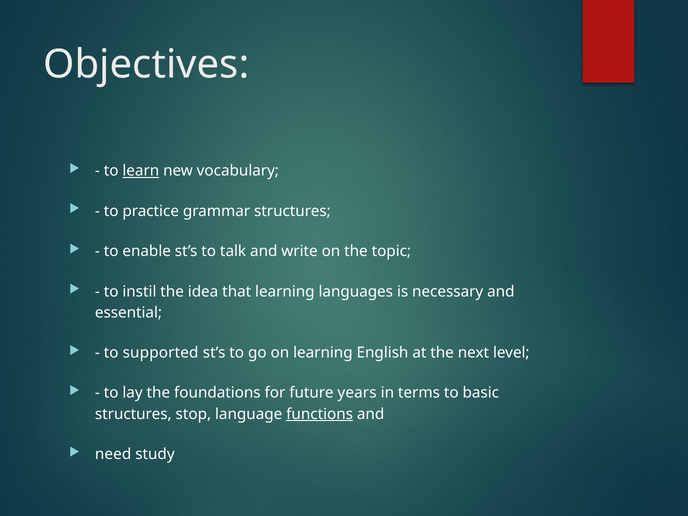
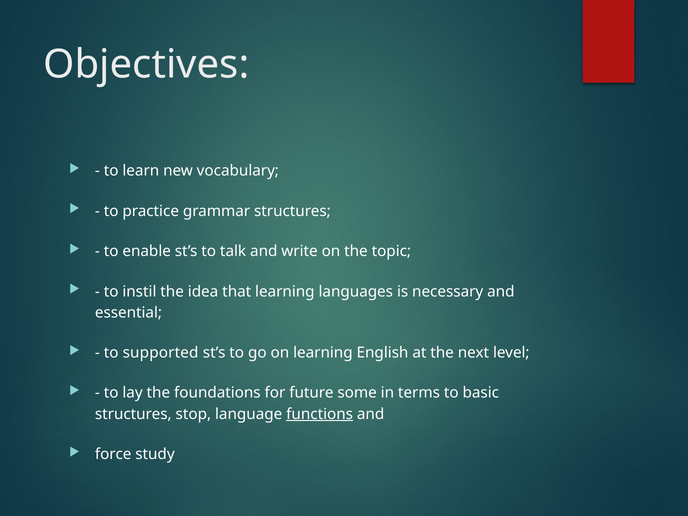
learn underline: present -> none
years: years -> some
need: need -> force
